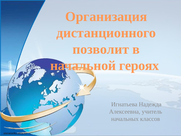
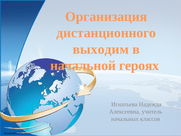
позволит: позволит -> выходим
